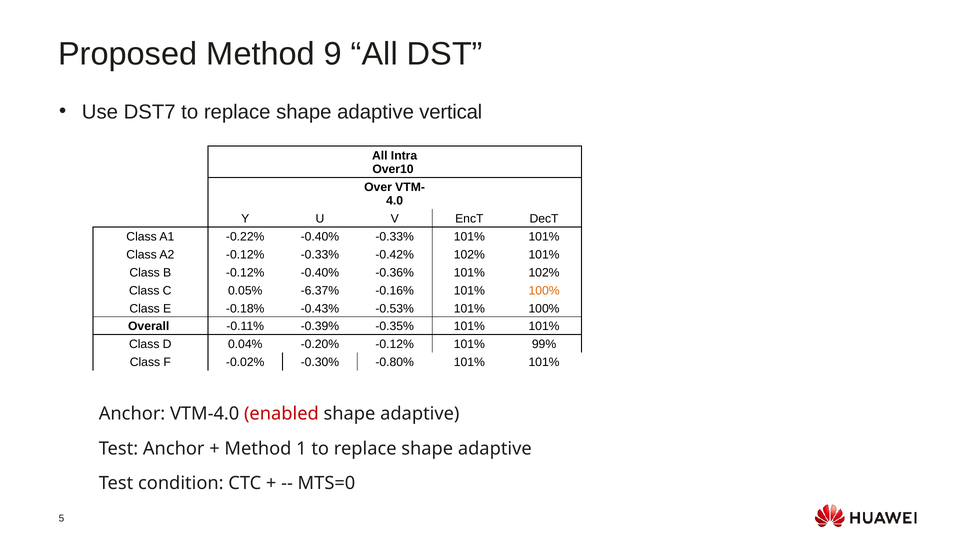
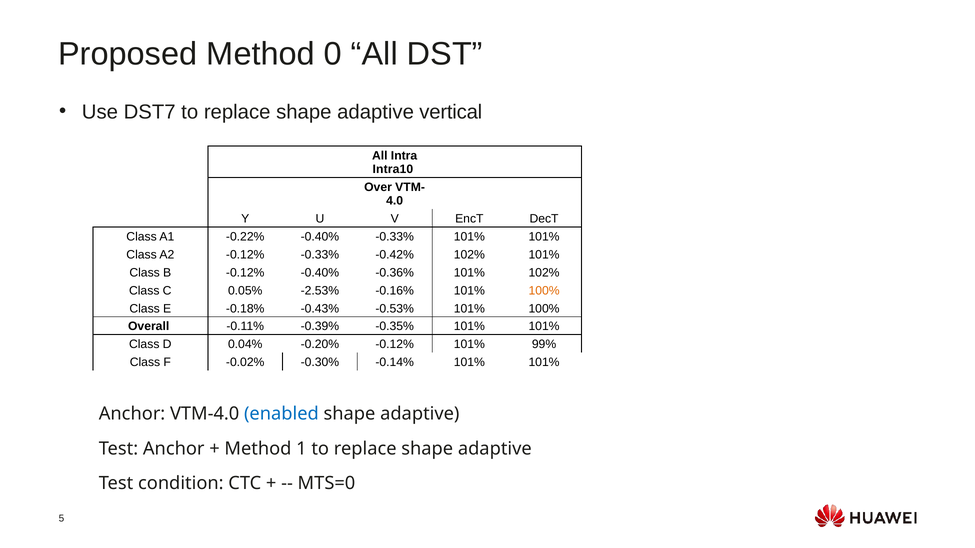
9: 9 -> 0
Over10: Over10 -> Intra10
-6.37%: -6.37% -> -2.53%
-0.80%: -0.80% -> -0.14%
enabled colour: red -> blue
